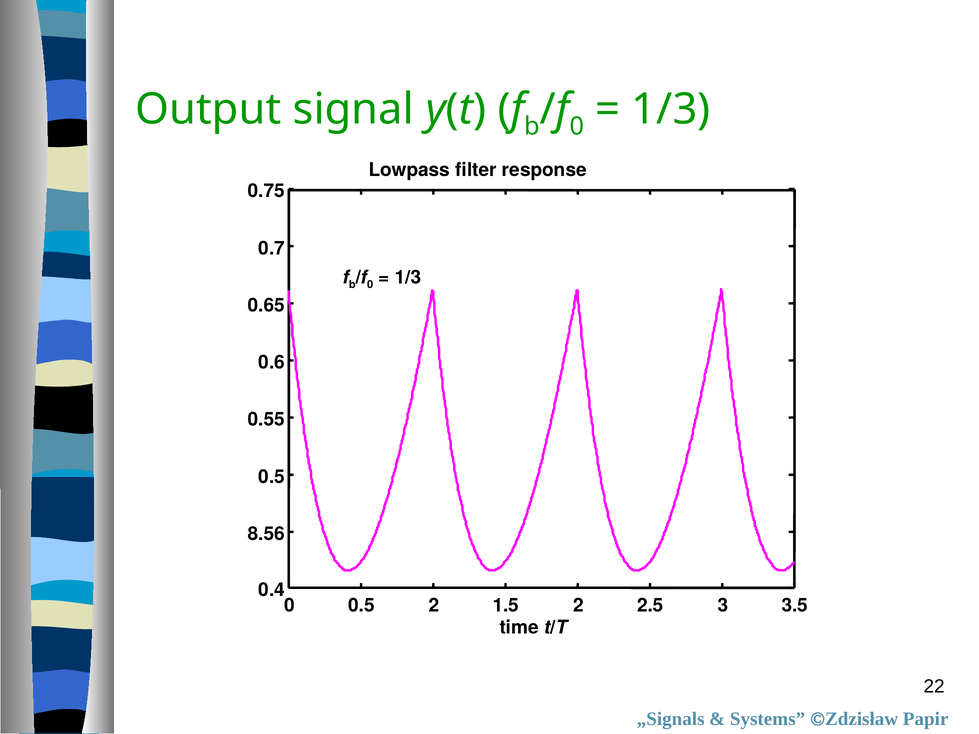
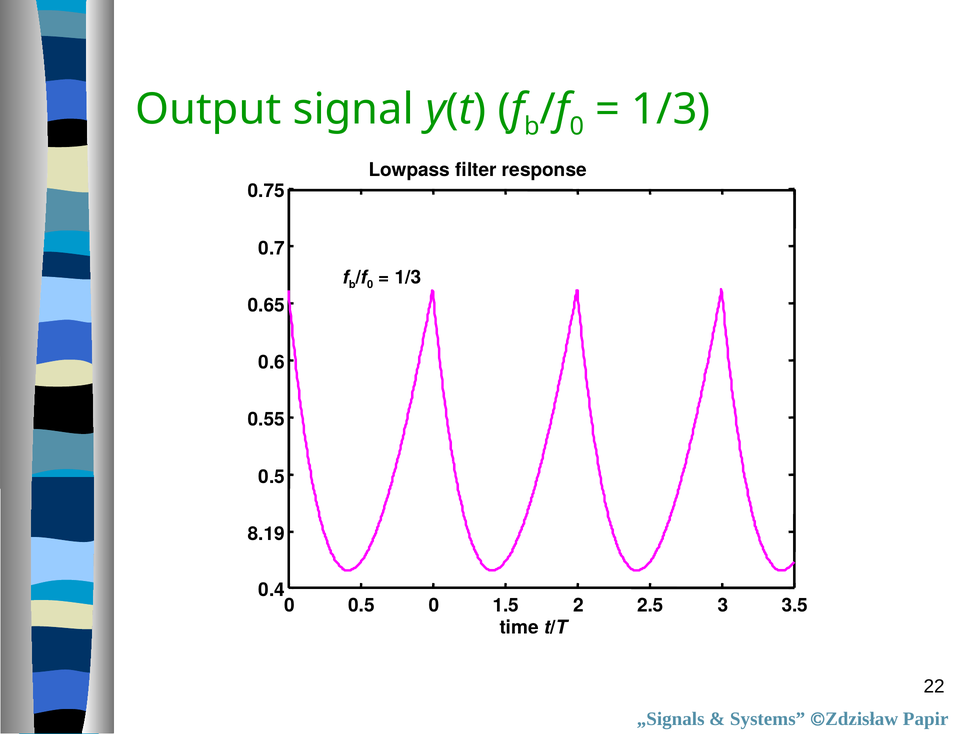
8.56: 8.56 -> 8.19
0.5 2: 2 -> 0
